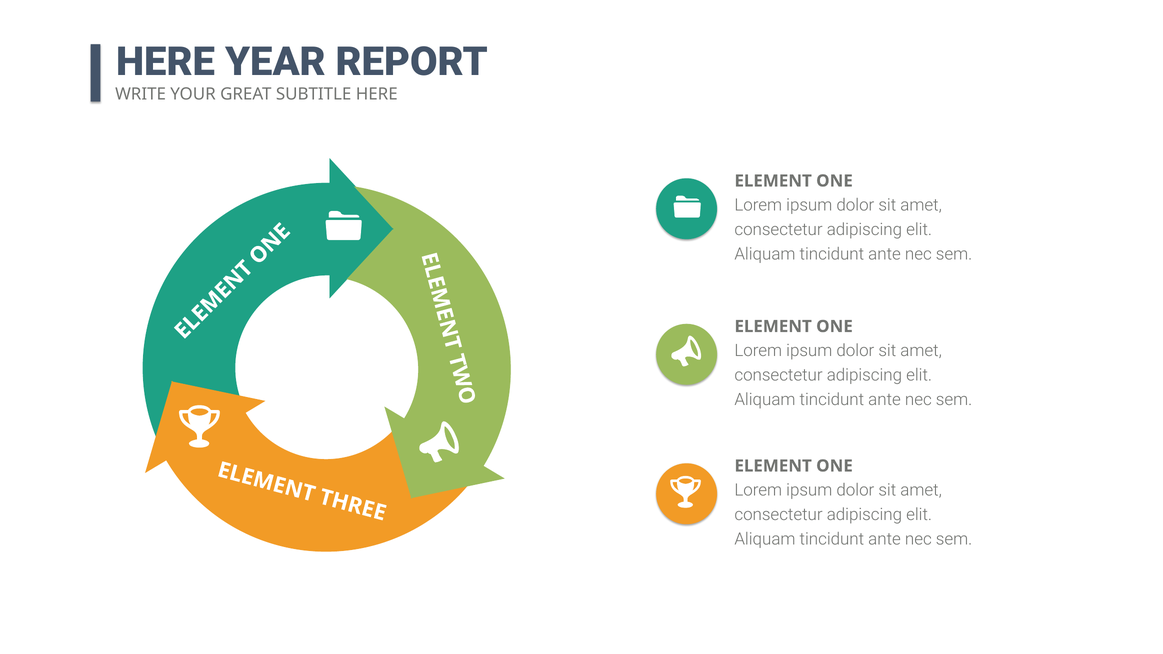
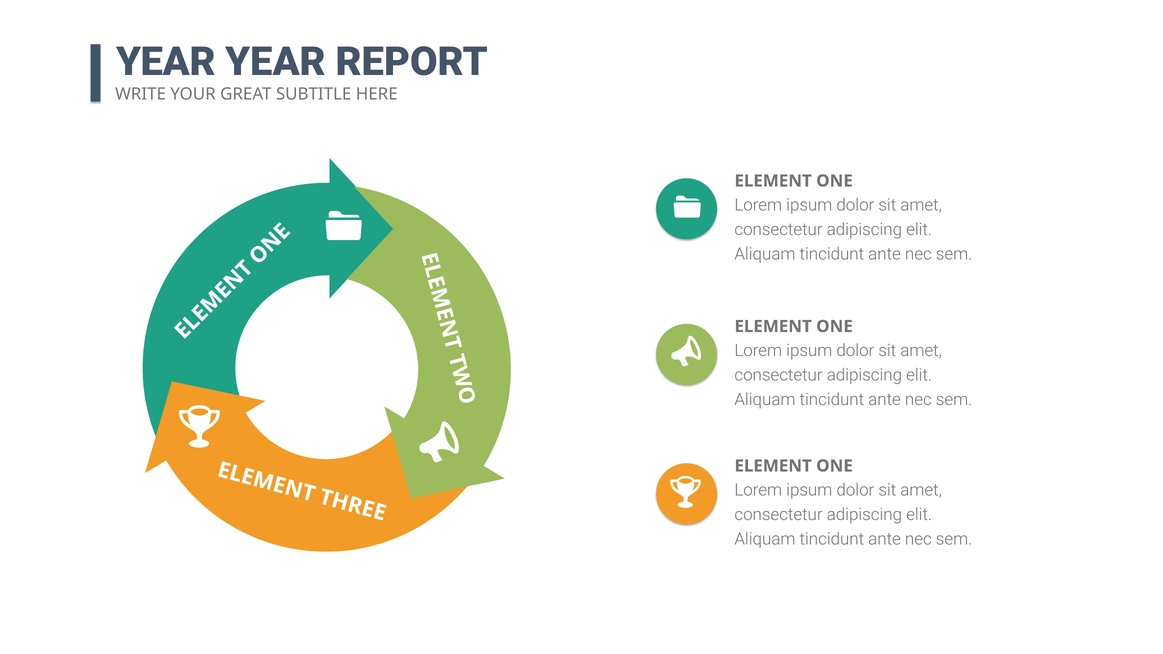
HERE at (166, 62): HERE -> YEAR
